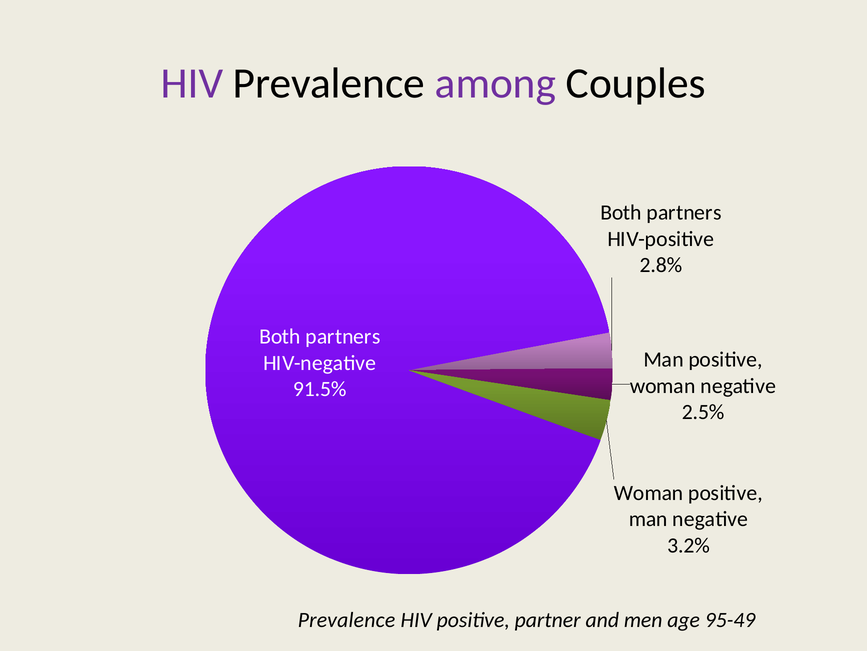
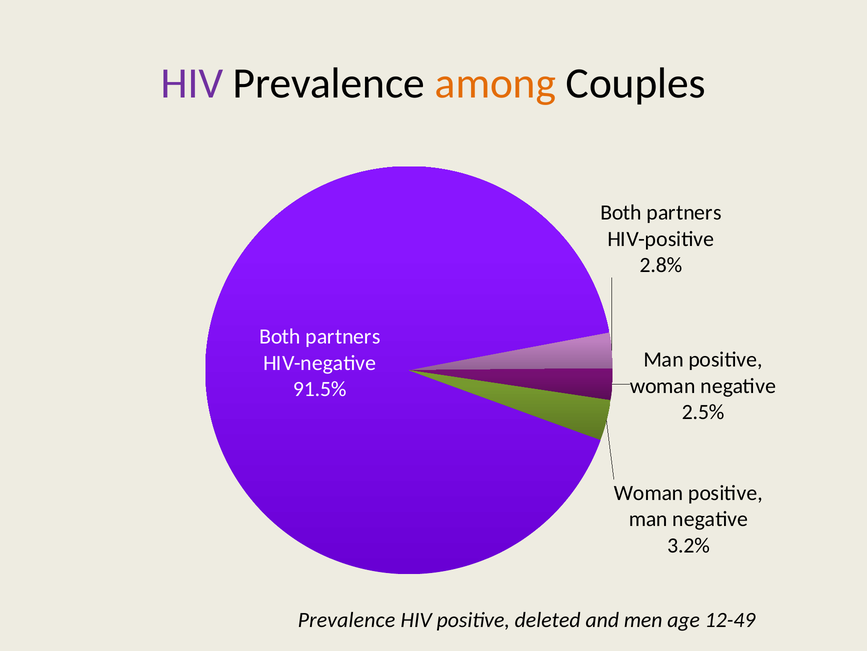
among colour: purple -> orange
partner: partner -> deleted
95-49: 95-49 -> 12-49
